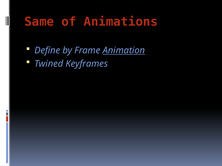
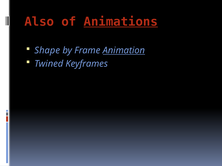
Same: Same -> Also
Animations underline: none -> present
Define: Define -> Shape
